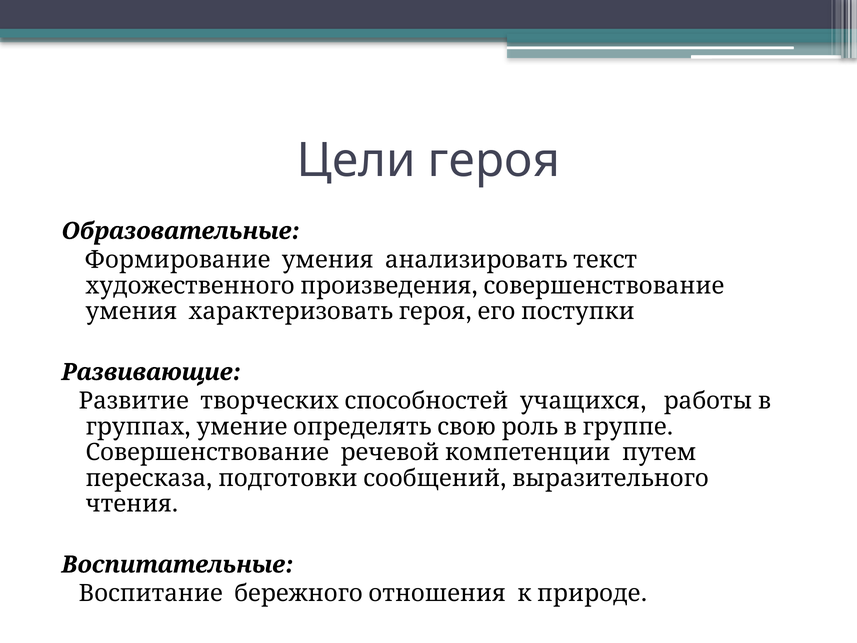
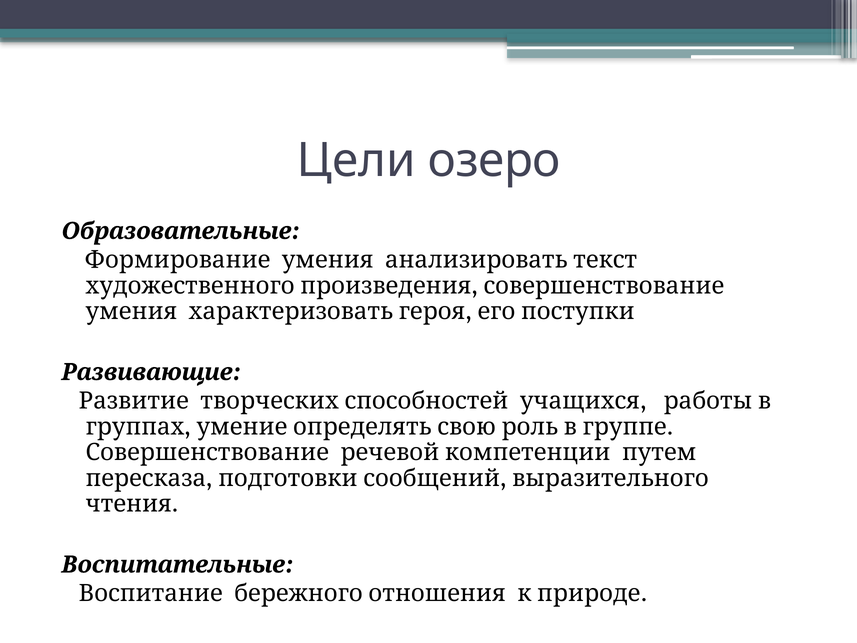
героя: героя -> озеро
